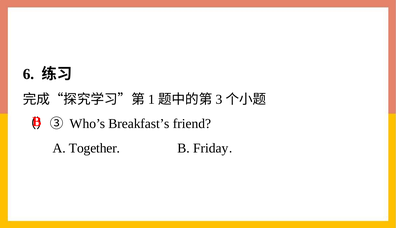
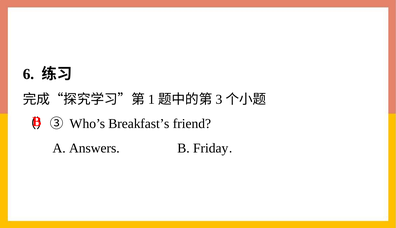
Together: Together -> Answers
